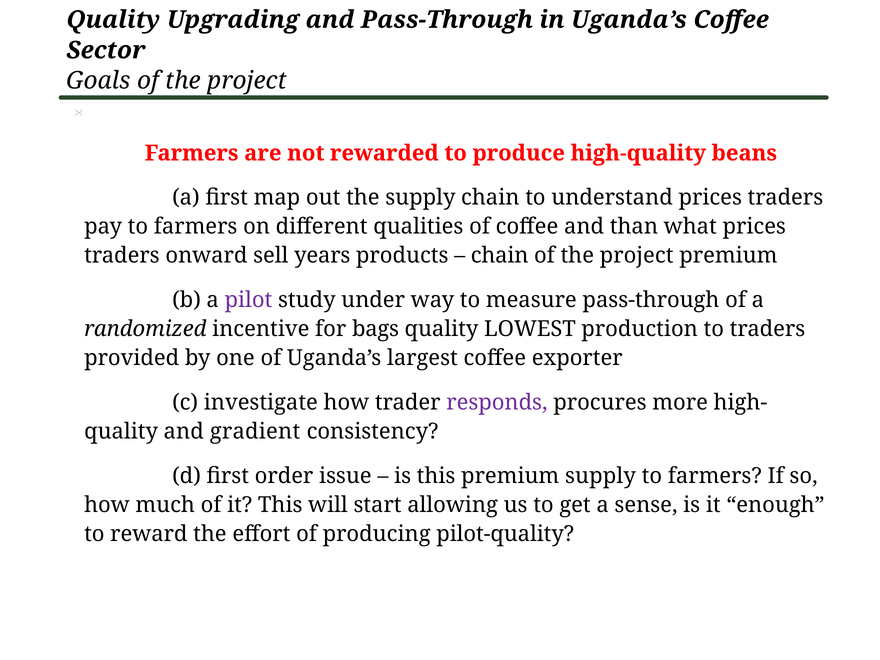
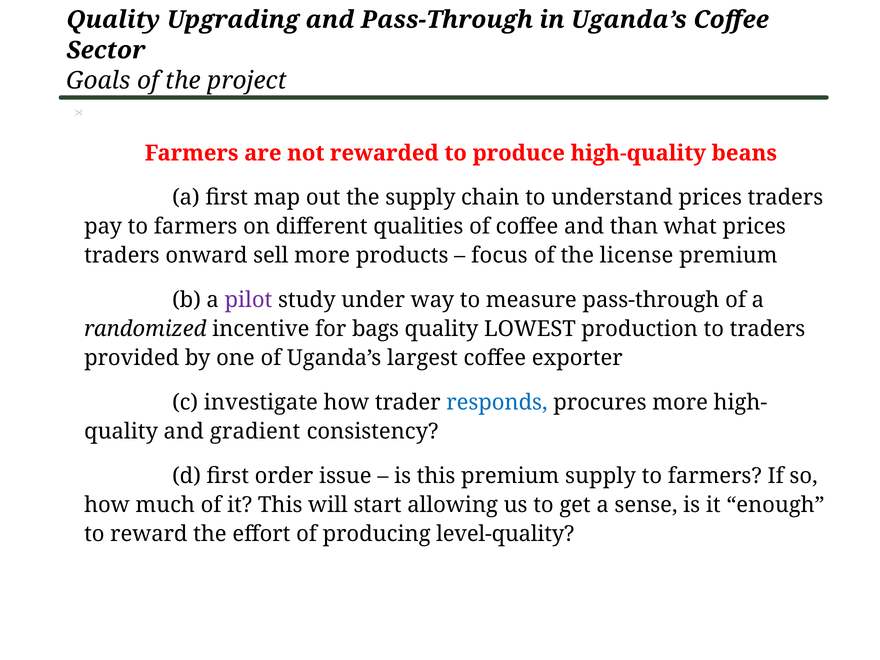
sell years: years -> more
chain at (500, 256): chain -> focus
project at (637, 256): project -> license
responds colour: purple -> blue
pilot-quality: pilot-quality -> level-quality
